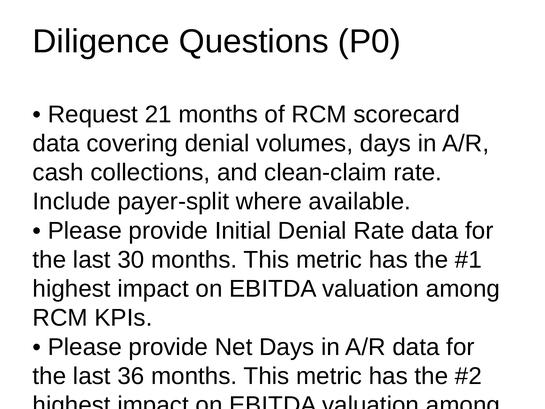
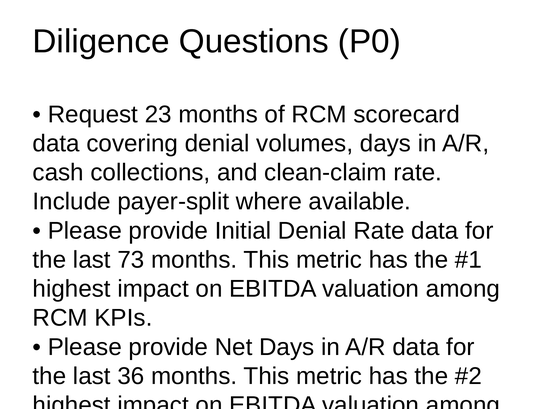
21: 21 -> 23
30: 30 -> 73
